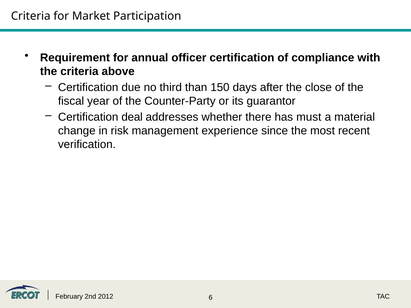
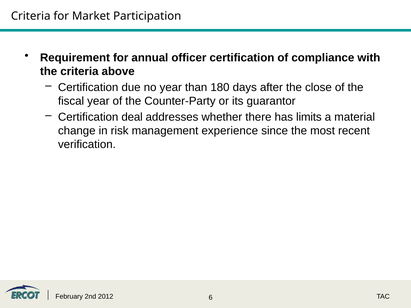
no third: third -> year
150: 150 -> 180
must: must -> limits
